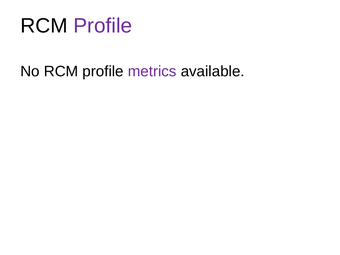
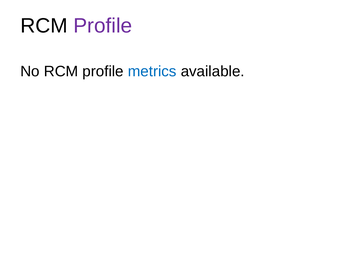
metrics colour: purple -> blue
